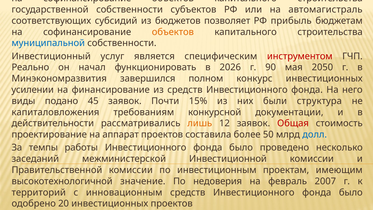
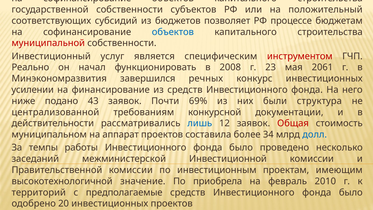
автомагистраль: автомагистраль -> положительный
прибыль: прибыль -> процессе
объектов at (173, 32) colour: orange -> blue
муниципальной colour: blue -> red
2026: 2026 -> 2008
90: 90 -> 23
2050: 2050 -> 2061
полном: полном -> речных
виды: виды -> ниже
45: 45 -> 43
15%: 15% -> 69%
капиталовложения: капиталовложения -> централизованной
лишь colour: orange -> blue
проектирование: проектирование -> муниципальном
50: 50 -> 34
недоверия: недоверия -> приобрела
2007: 2007 -> 2010
инновационным: инновационным -> предполагаемые
